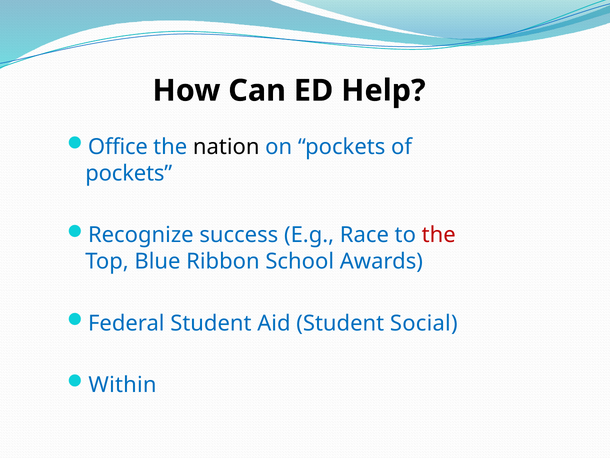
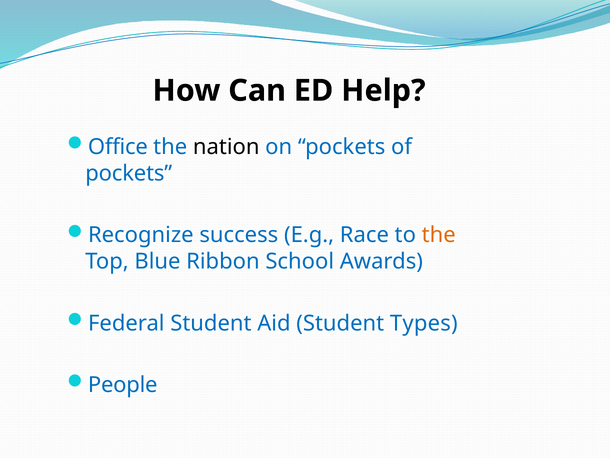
the at (439, 235) colour: red -> orange
Social: Social -> Types
Within: Within -> People
